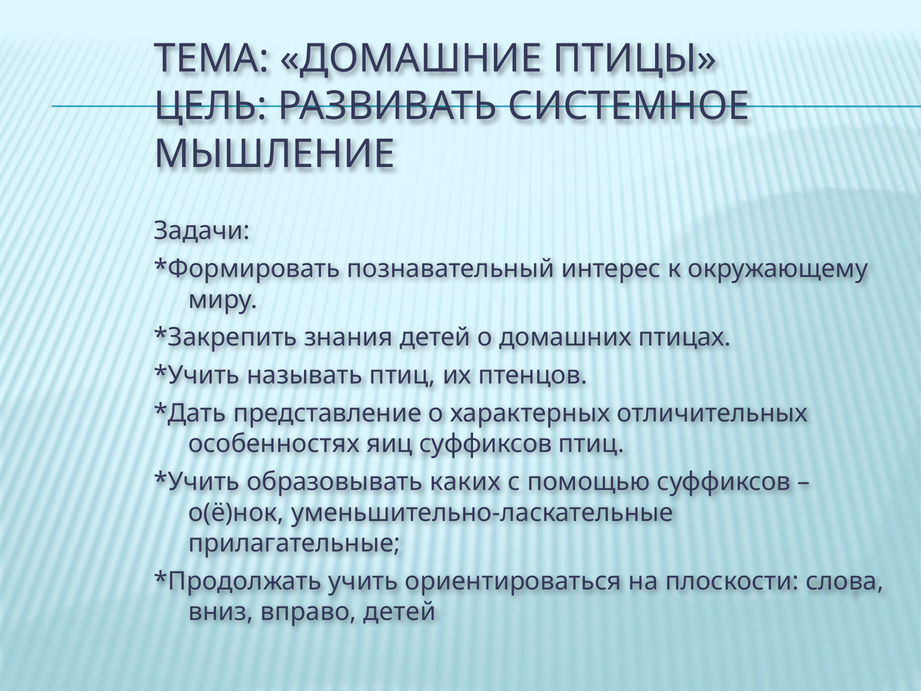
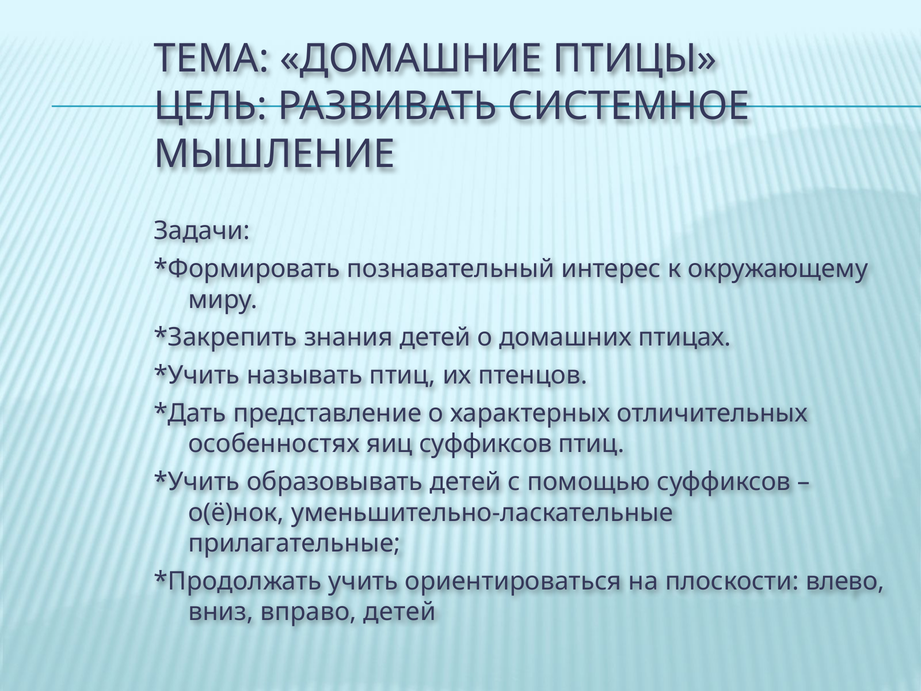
образовывать каких: каких -> детей
слова: слова -> влево
